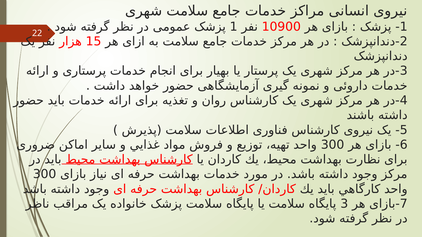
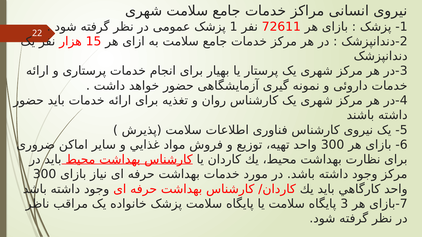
10900: 10900 -> 72611
